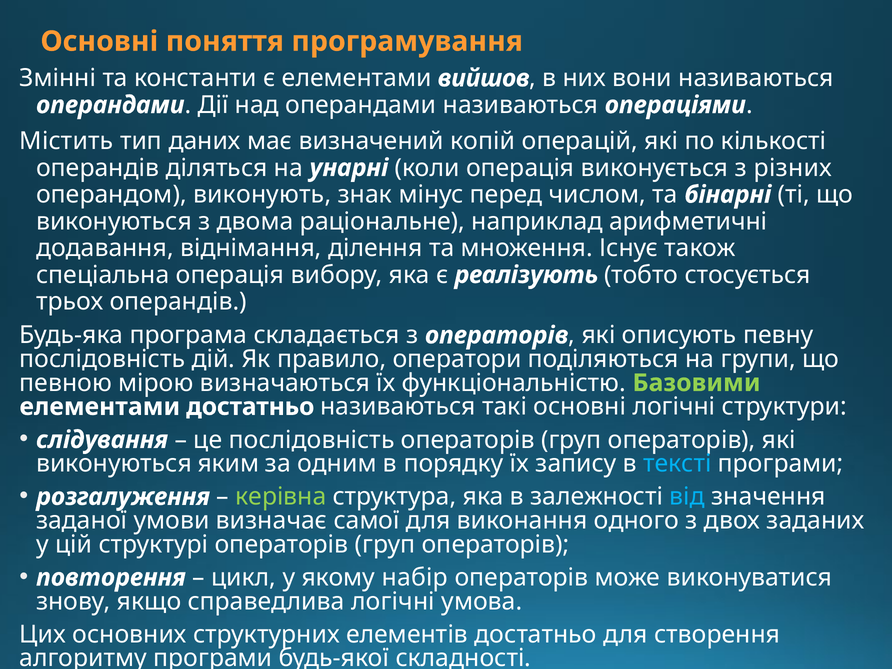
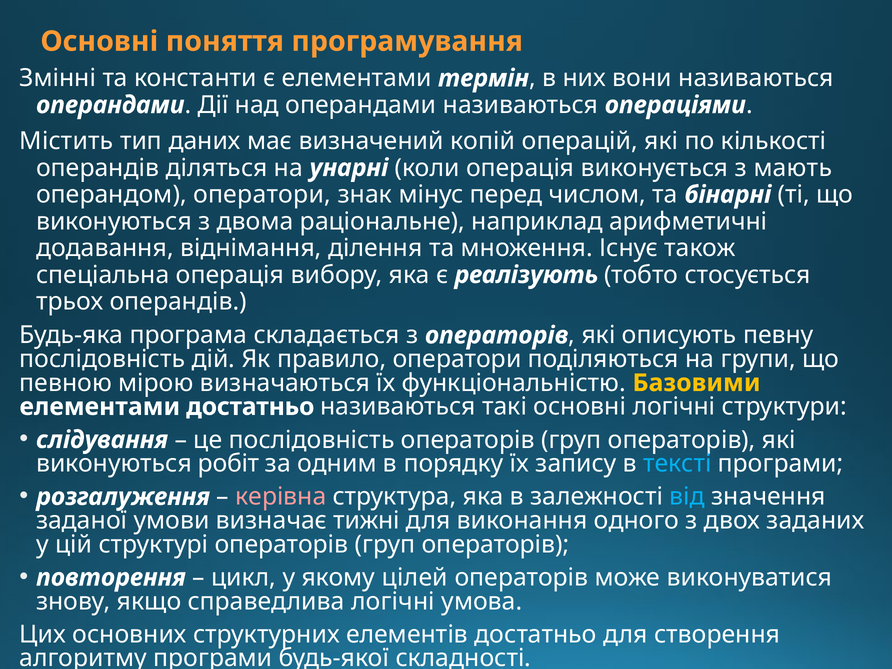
вийшов: вийшов -> термін
різних: різних -> мають
операндом виконують: виконують -> оператори
Базовими colour: light green -> yellow
яким: яким -> робіт
керівна colour: light green -> pink
самої: самої -> тижні
набір: набір -> цілей
